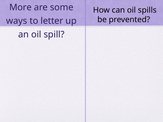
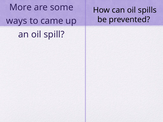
letter: letter -> came
